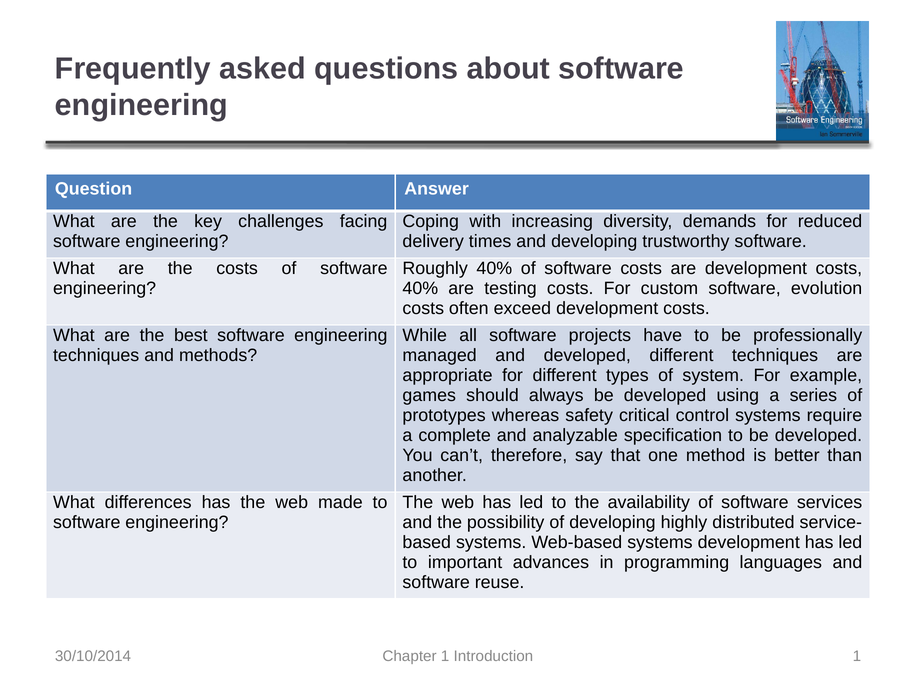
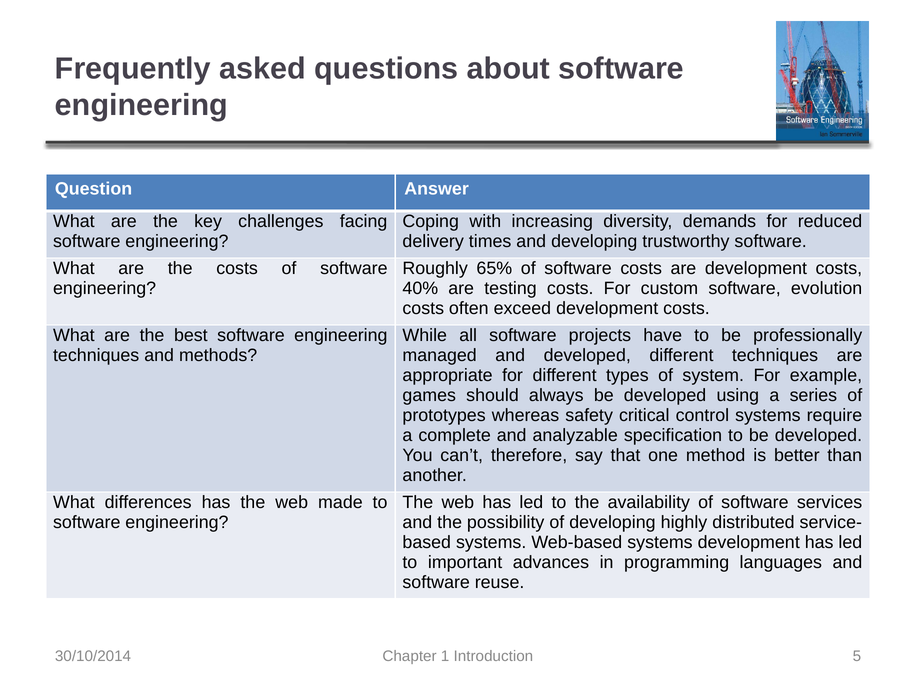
Roughly 40%: 40% -> 65%
Introduction 1: 1 -> 5
